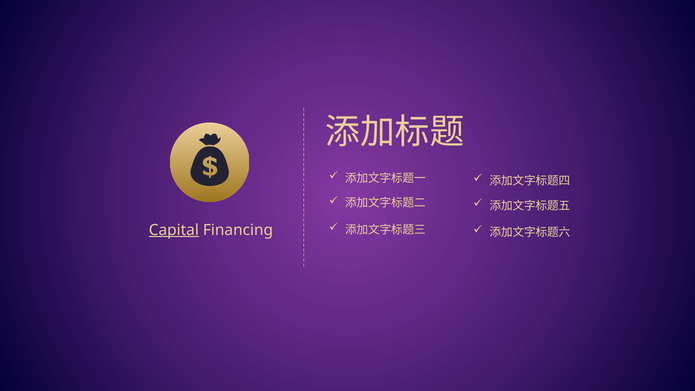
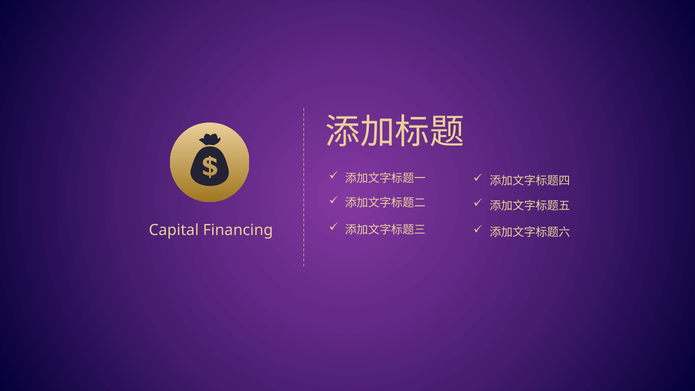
Capital underline: present -> none
